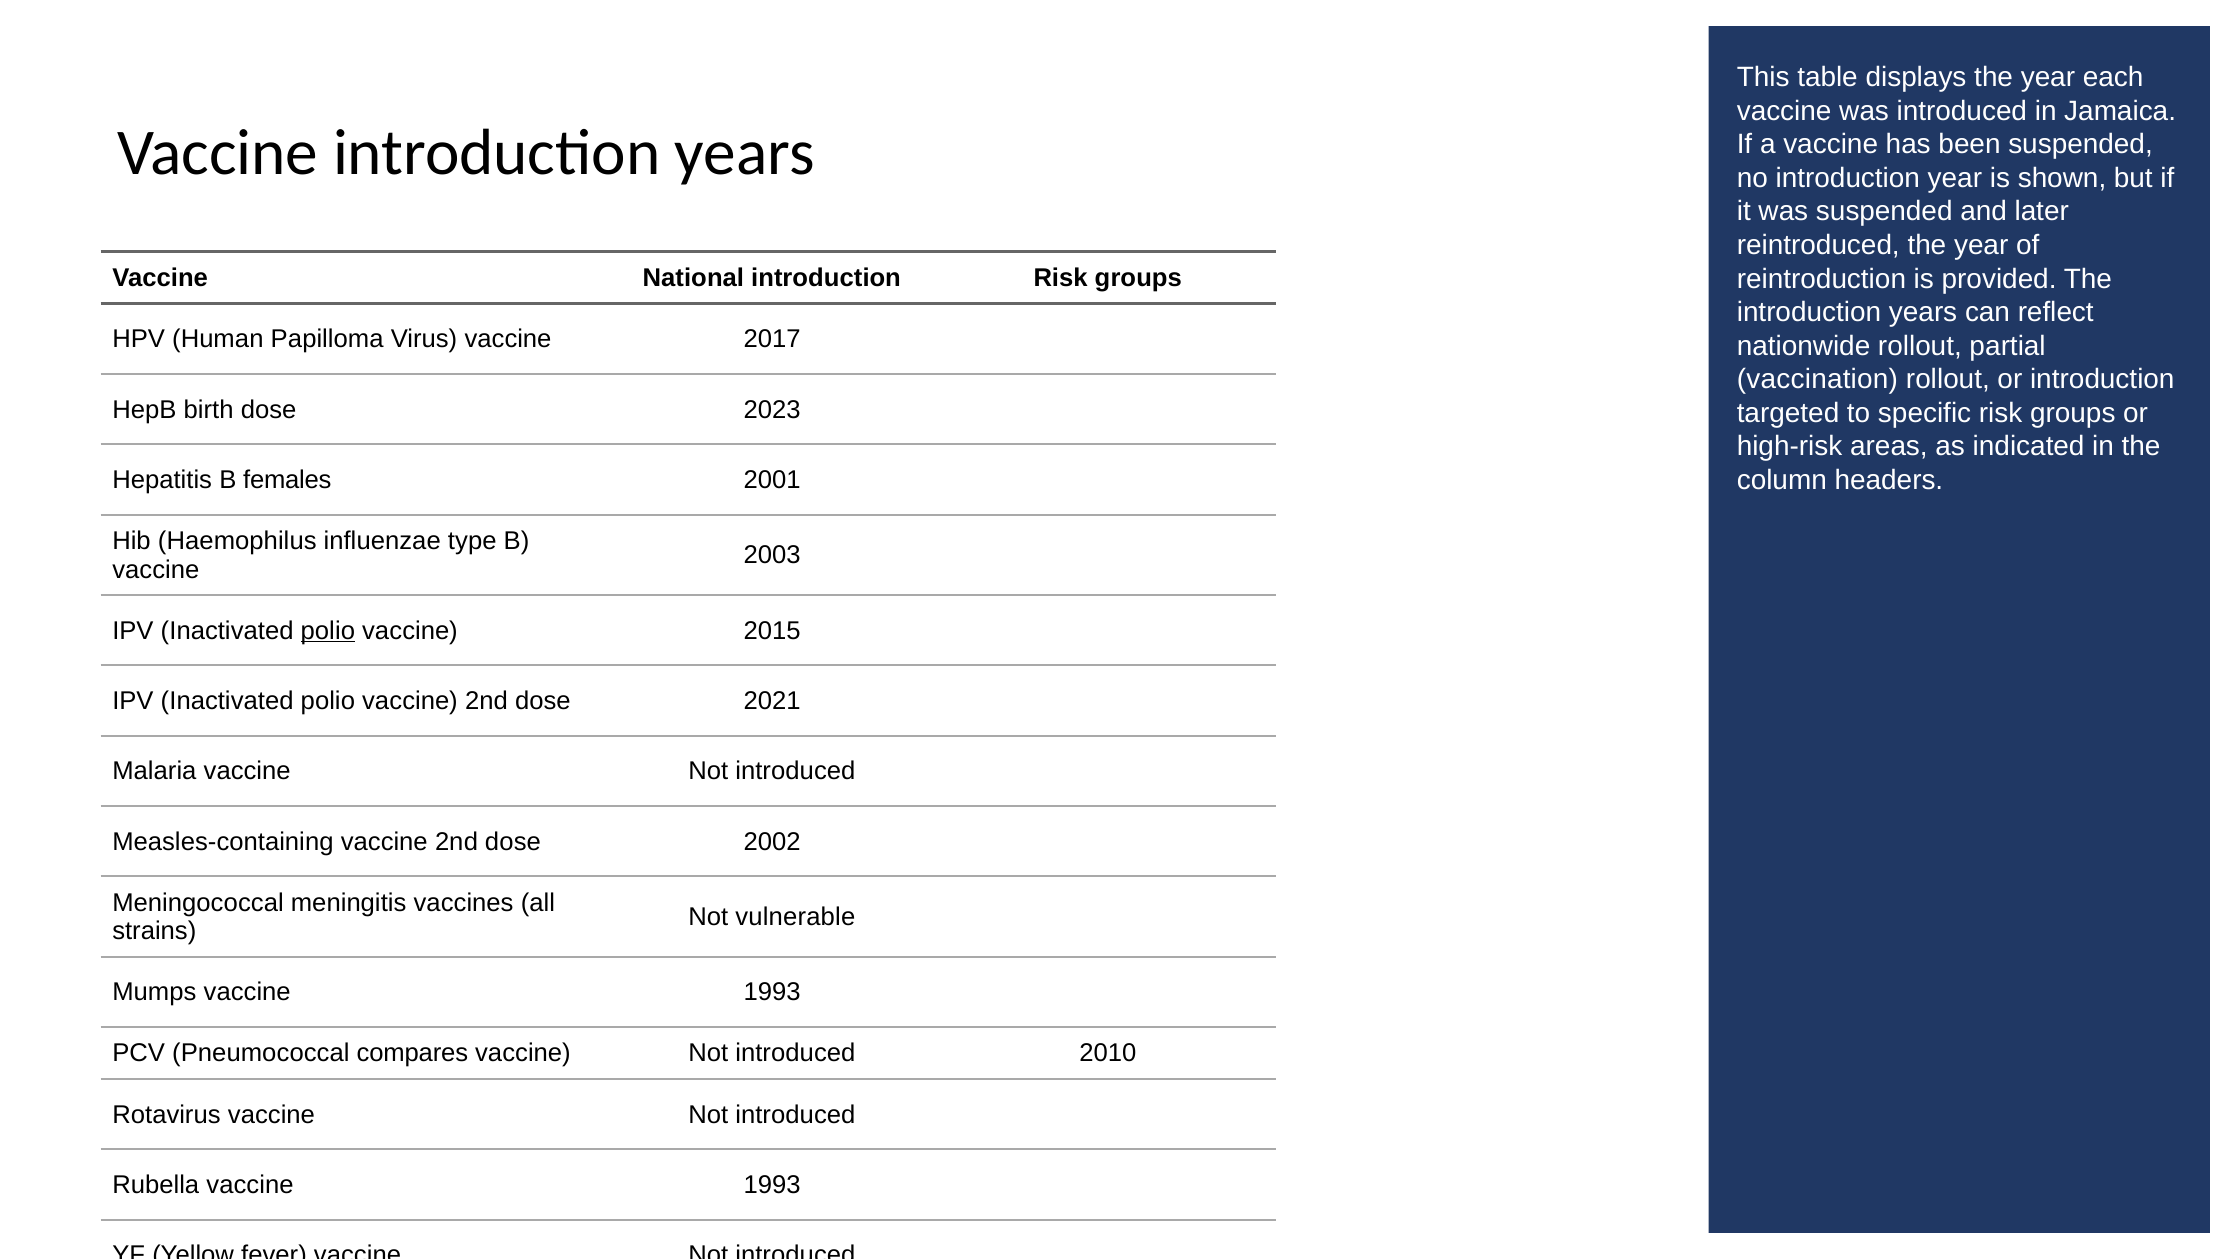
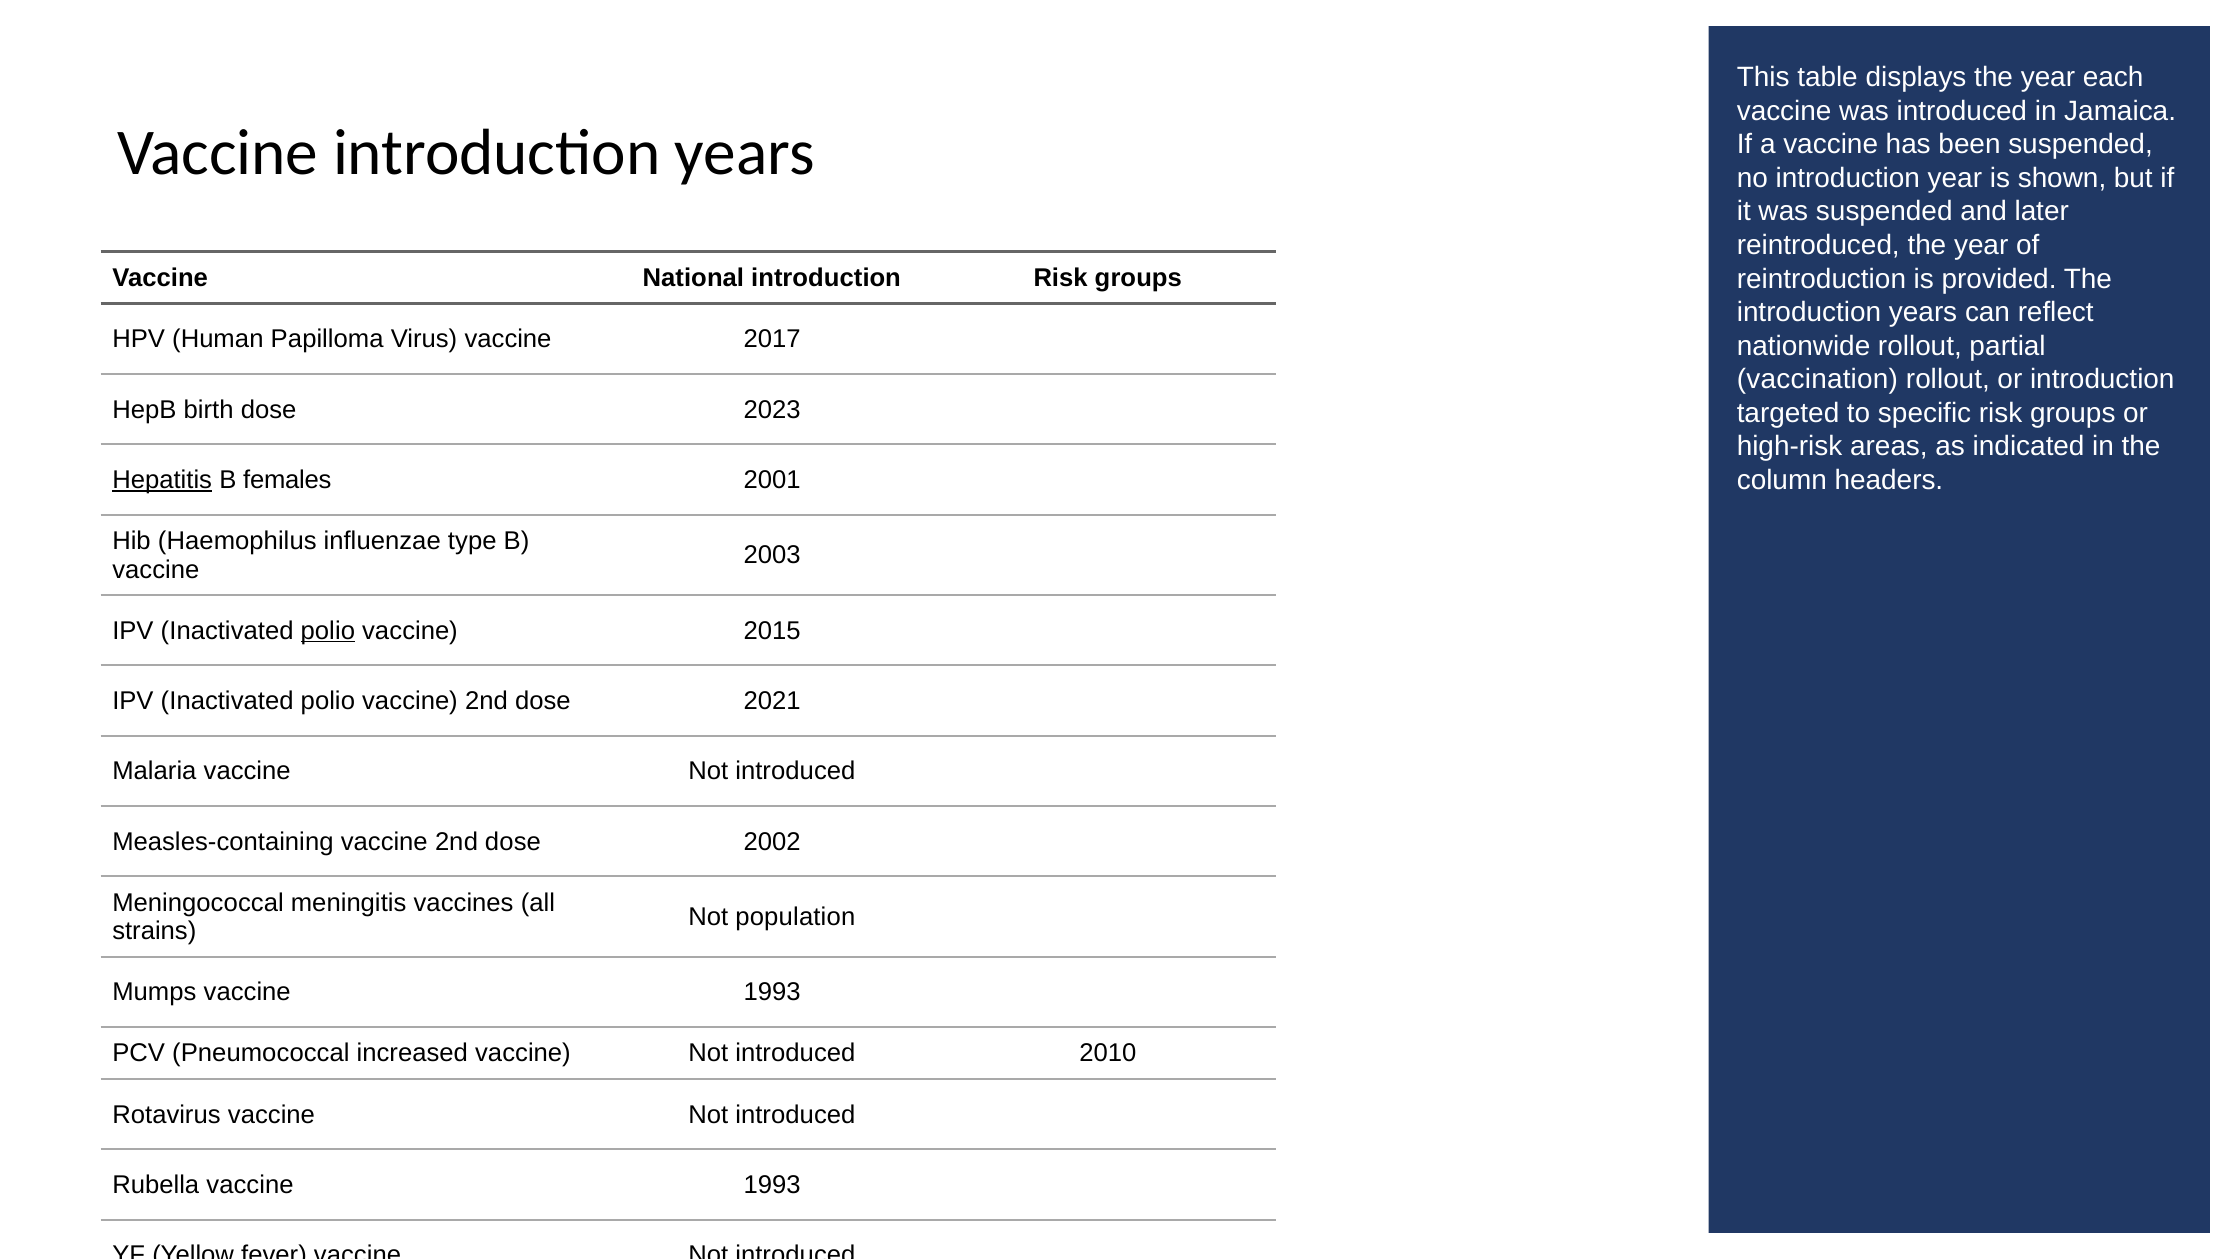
Hepatitis underline: none -> present
vulnerable: vulnerable -> population
compares: compares -> increased
